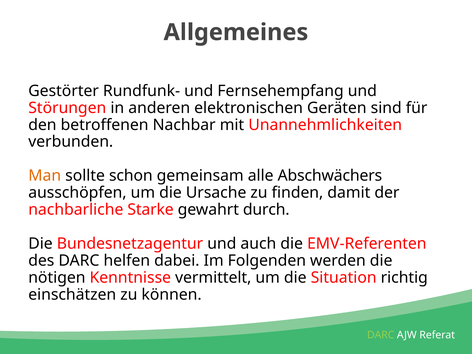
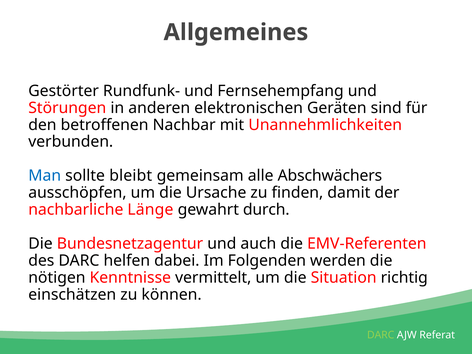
Man colour: orange -> blue
schon: schon -> bleibt
Starke: Starke -> Länge
